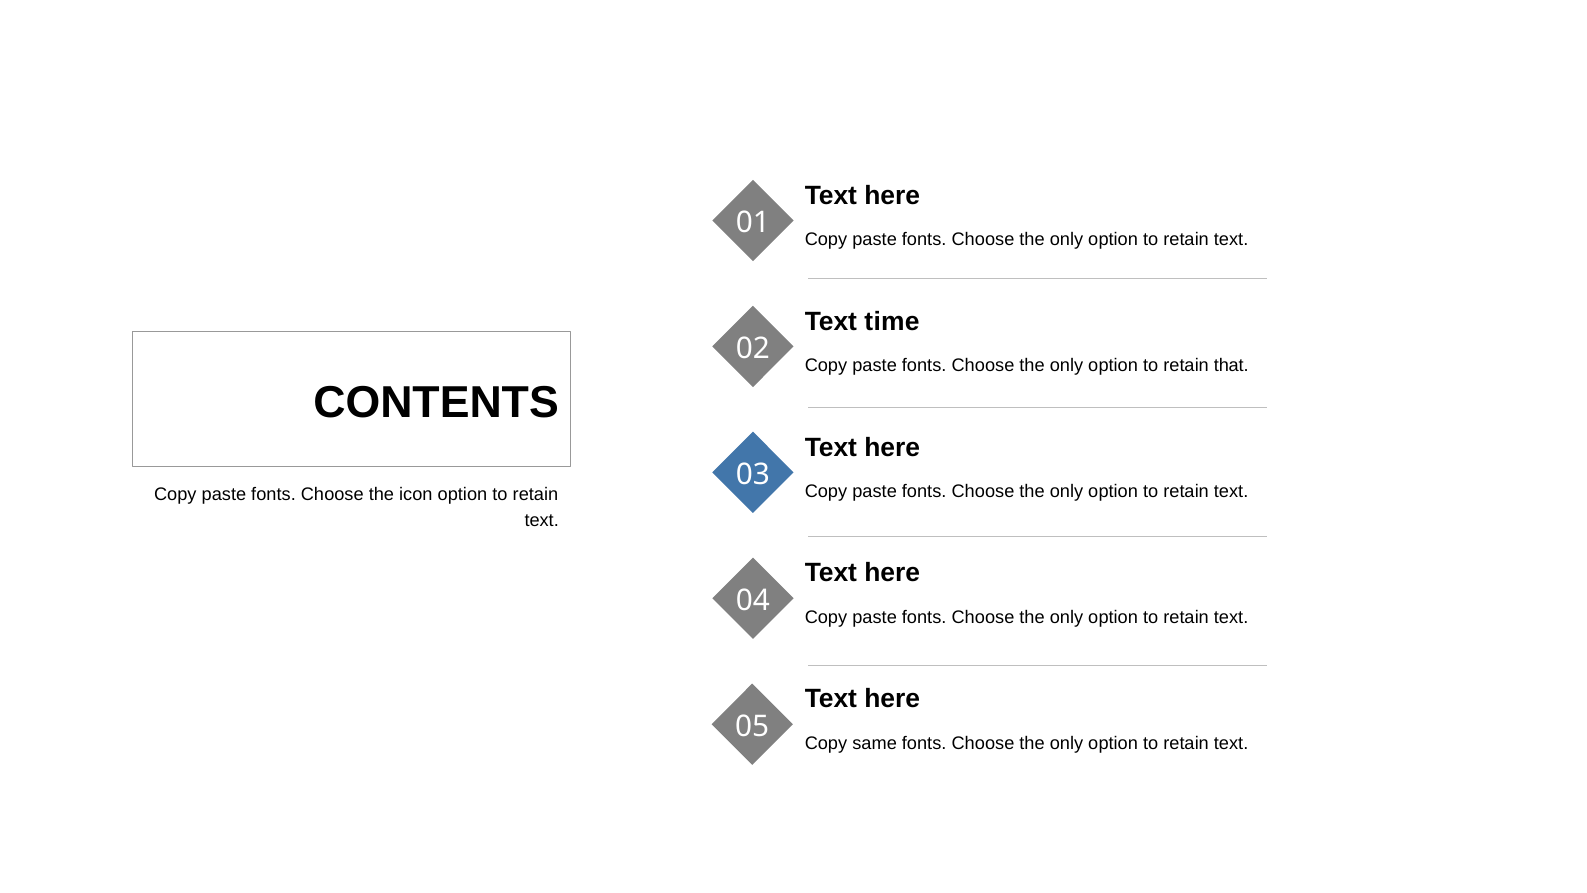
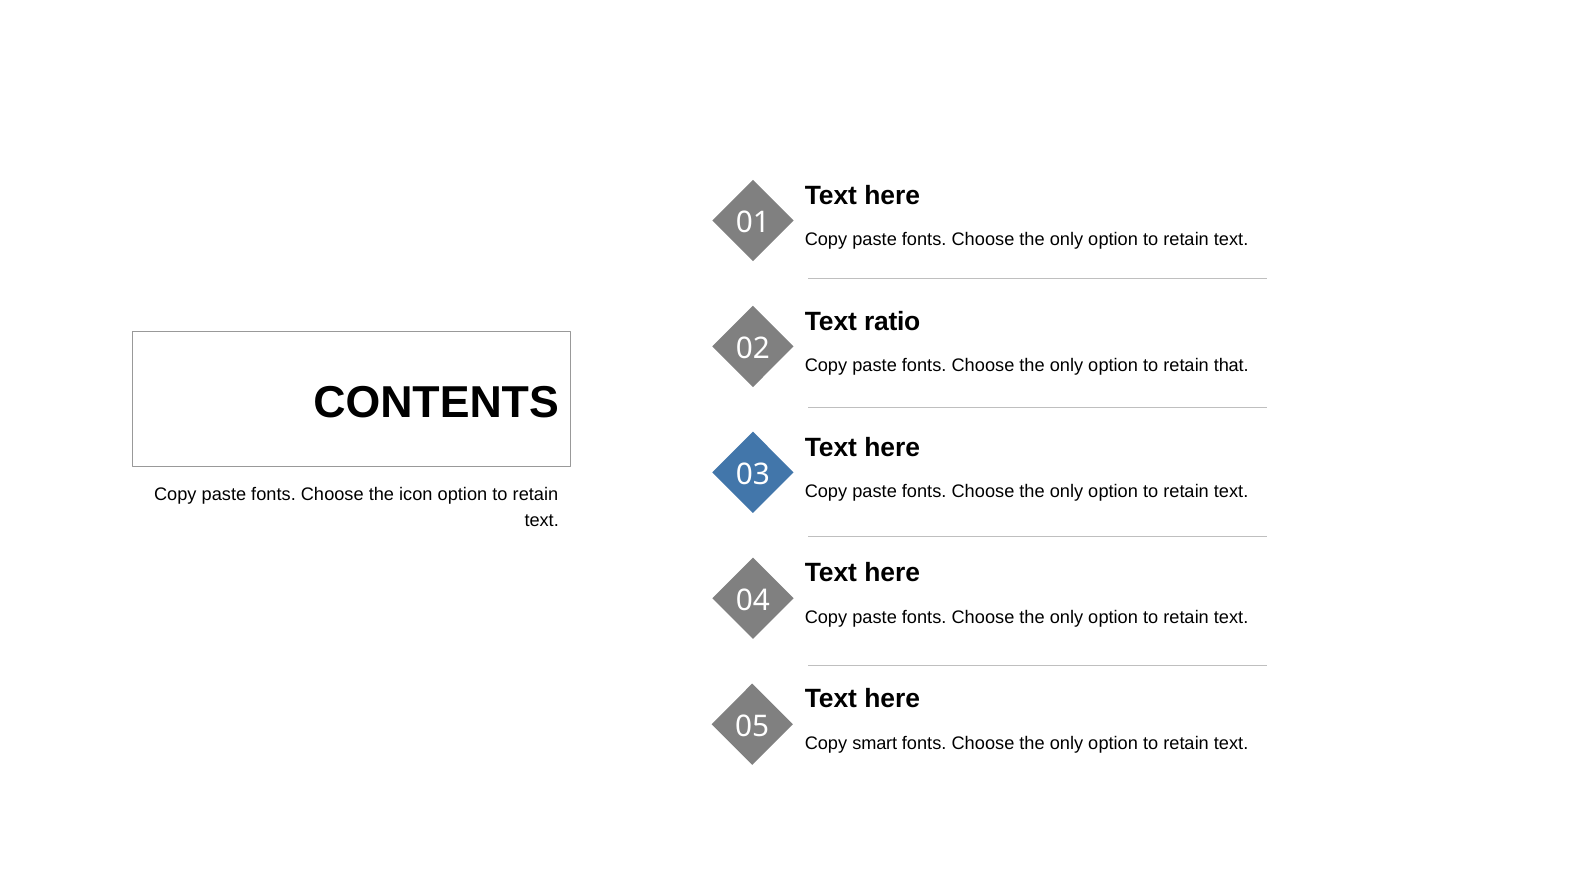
time: time -> ratio
same: same -> smart
